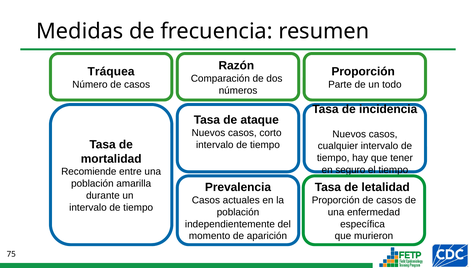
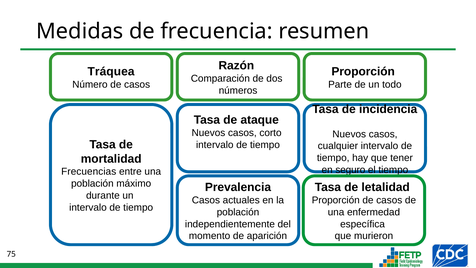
Recomiende: Recomiende -> Frecuencias
amarilla: amarilla -> máximo
